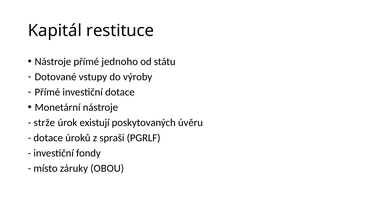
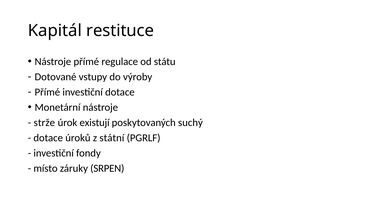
jednoho: jednoho -> regulace
úvěru: úvěru -> suchý
spraši: spraši -> státní
OBOU: OBOU -> SRPEN
